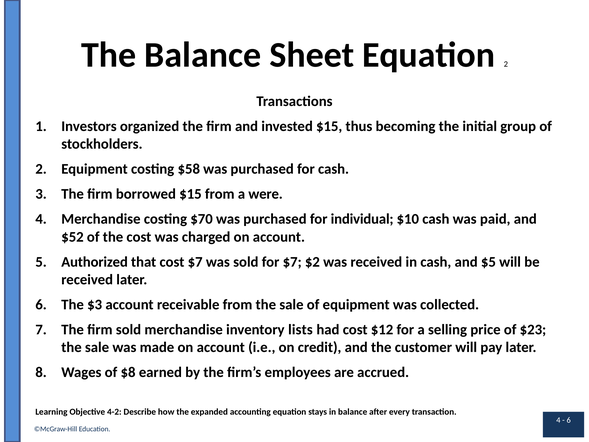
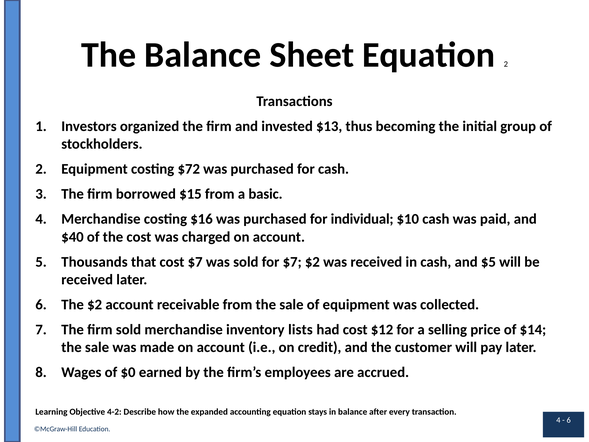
invested $15: $15 -> $13
$58: $58 -> $72
were: were -> basic
$70: $70 -> $16
$52: $52 -> $40
Authorized: Authorized -> Thousands
The $3: $3 -> $2
$23: $23 -> $14
$8: $8 -> $0
